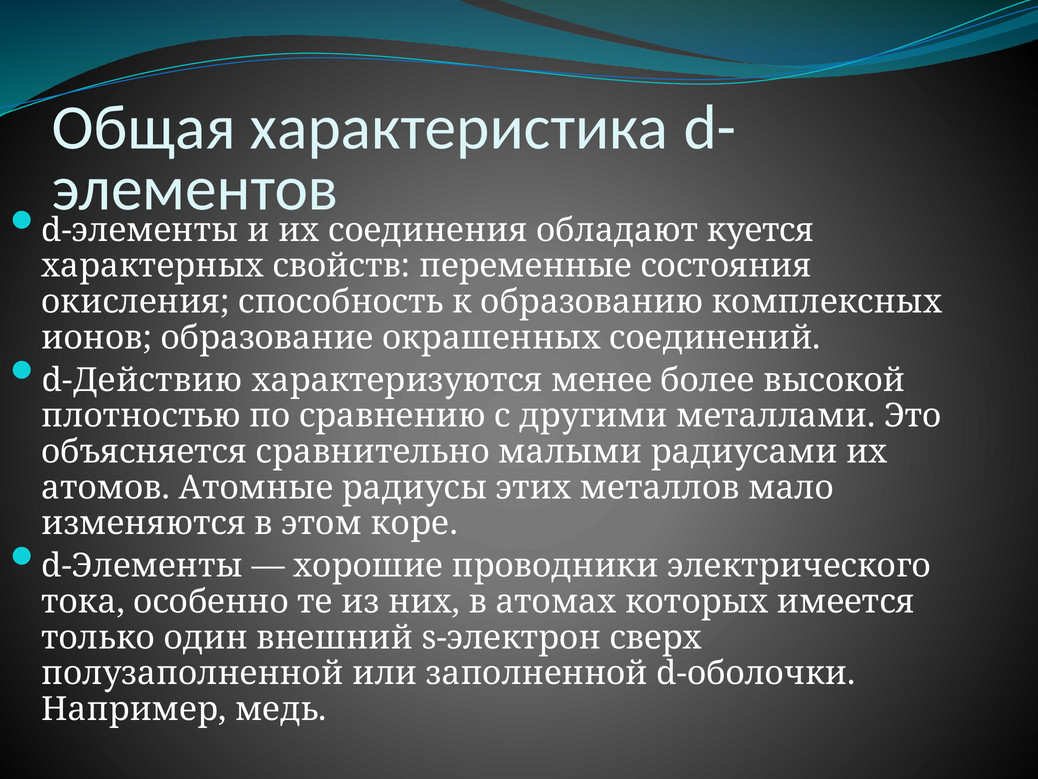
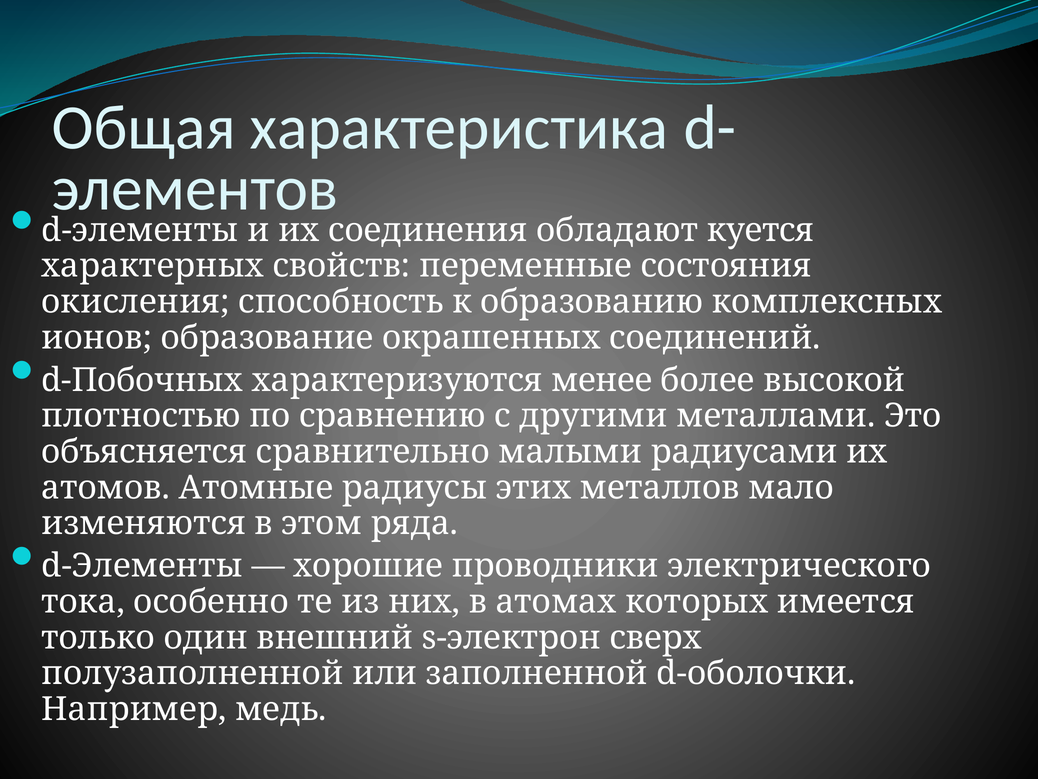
d-Действию: d-Действию -> d-Побочных
коре: коре -> ряда
